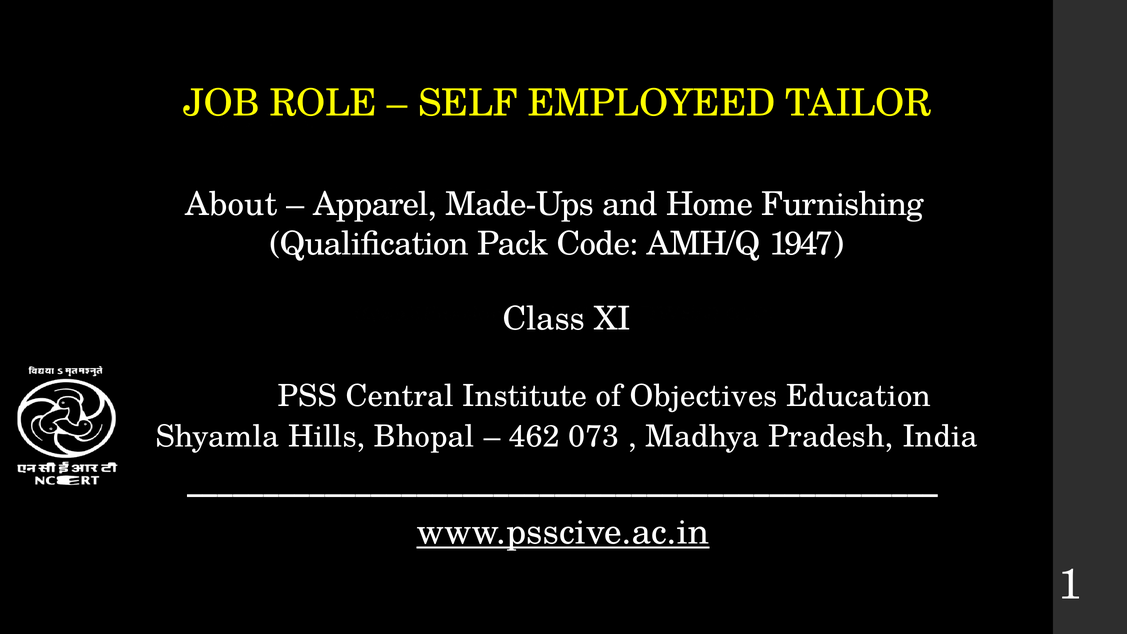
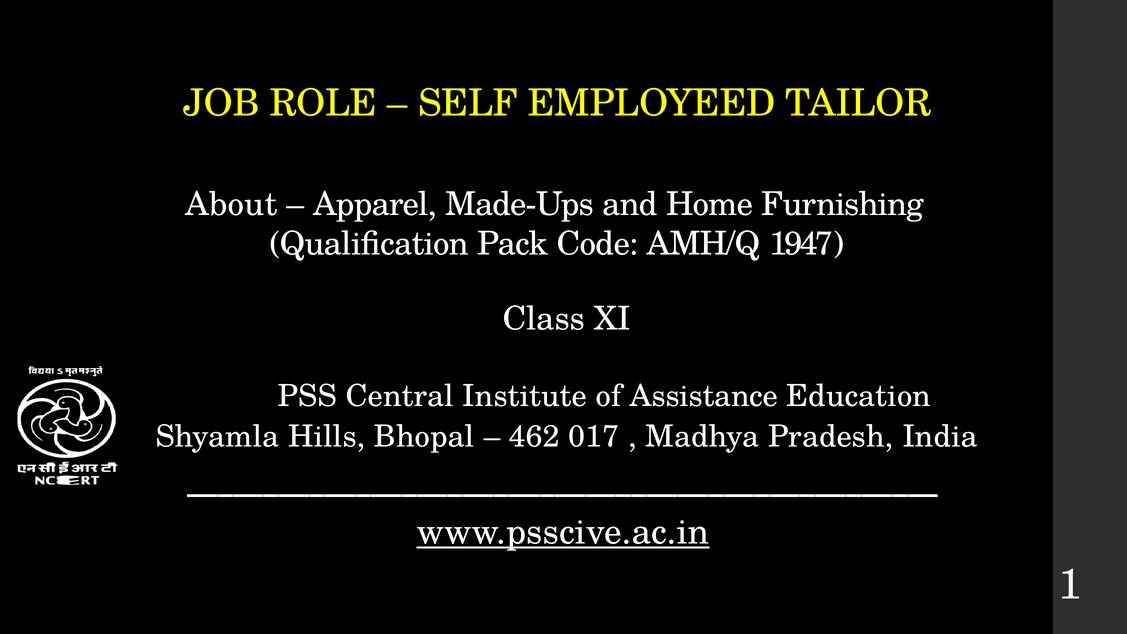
Objectives: Objectives -> Assistance
073: 073 -> 017
